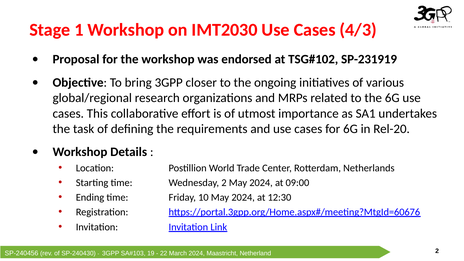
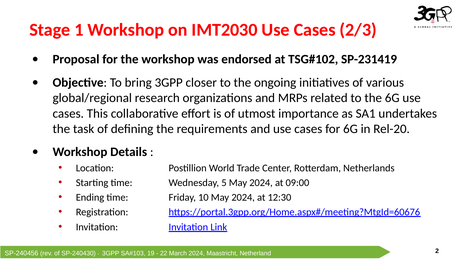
4/3: 4/3 -> 2/3
SP-231919: SP-231919 -> SP-231419
Wednesday 2: 2 -> 5
